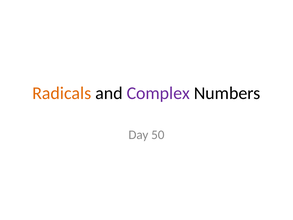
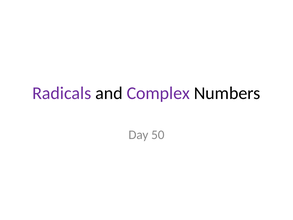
Radicals colour: orange -> purple
